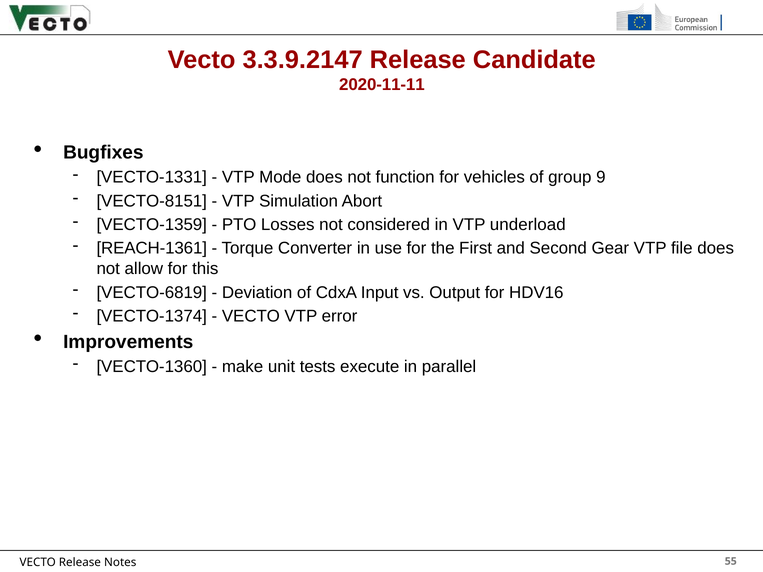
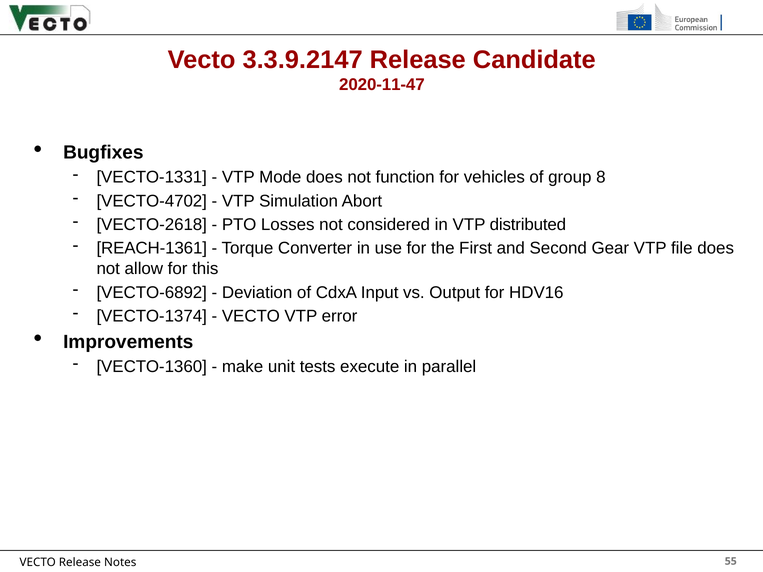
2020-11-11: 2020-11-11 -> 2020-11-47
9: 9 -> 8
VECTO-8151: VECTO-8151 -> VECTO-4702
VECTO-1359: VECTO-1359 -> VECTO-2618
underload: underload -> distributed
VECTO-6819: VECTO-6819 -> VECTO-6892
